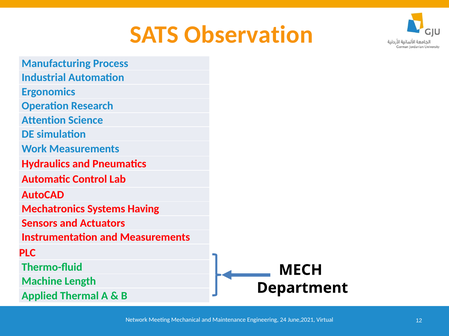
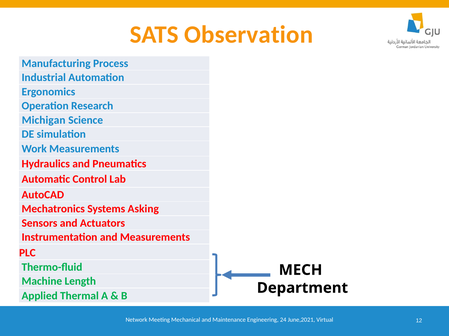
Attention: Attention -> Michigan
Having: Having -> Asking
